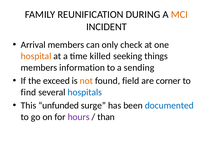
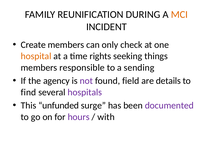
Arrival: Arrival -> Create
killed: killed -> rights
information: information -> responsible
exceed: exceed -> agency
not colour: orange -> purple
corner: corner -> details
hospitals colour: blue -> purple
documented colour: blue -> purple
than: than -> with
